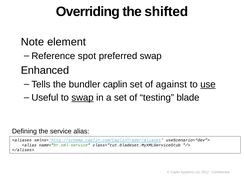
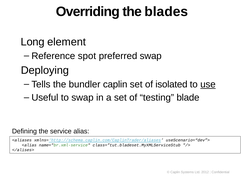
shifted: shifted -> blades
Note: Note -> Long
Enhanced: Enhanced -> Deploying
against: against -> isolated
swap at (83, 98) underline: present -> none
